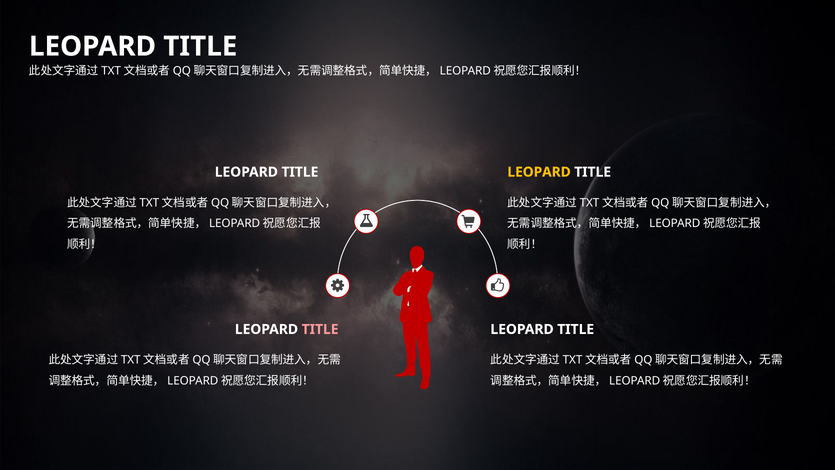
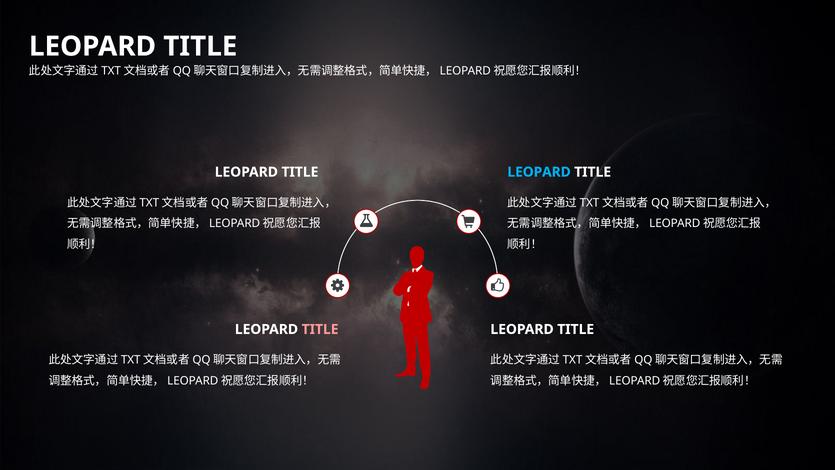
LEOPARD at (539, 172) colour: yellow -> light blue
